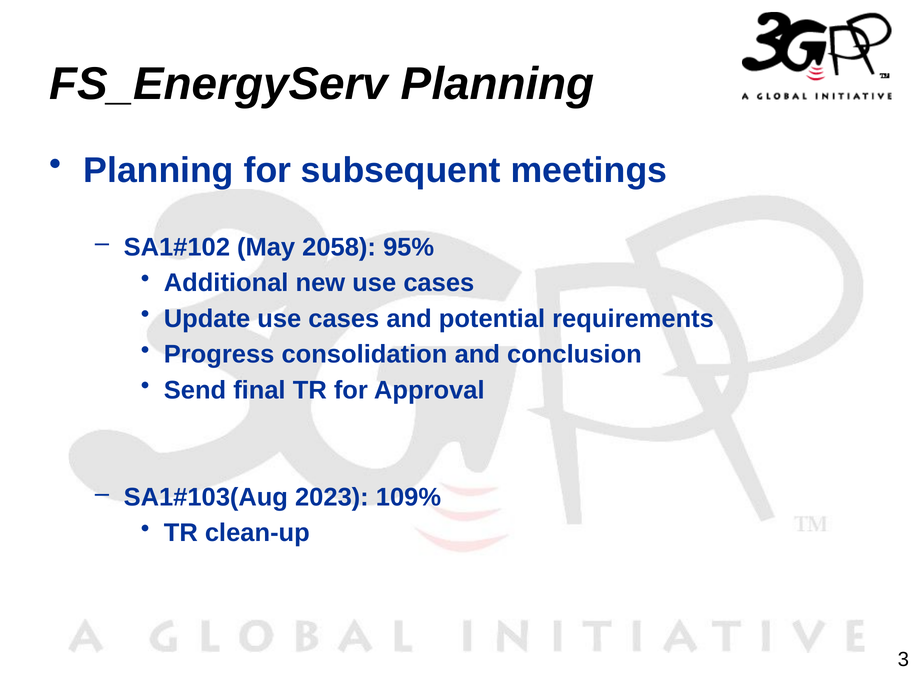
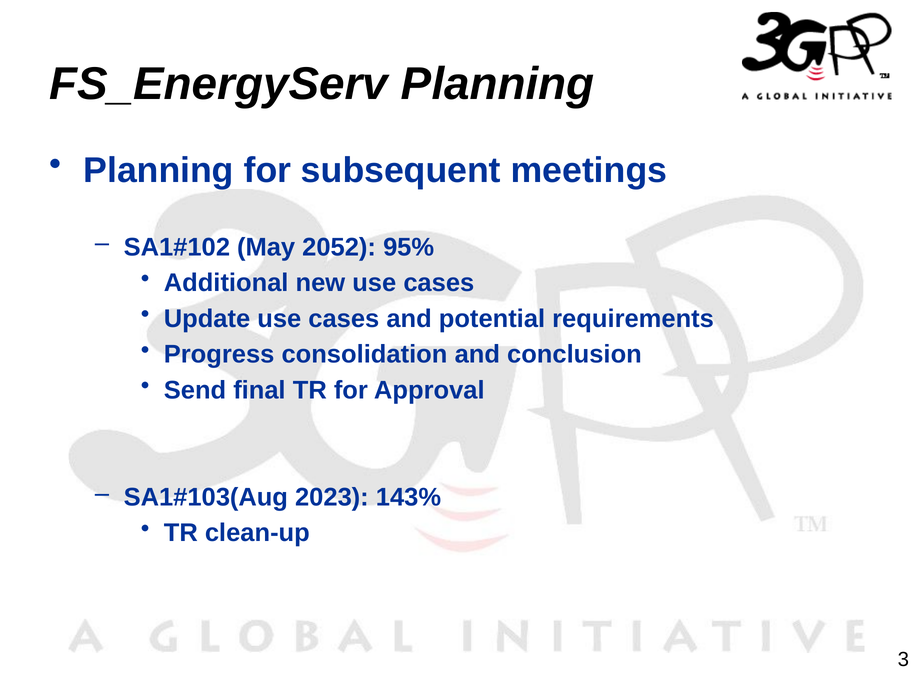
2058: 2058 -> 2052
109%: 109% -> 143%
